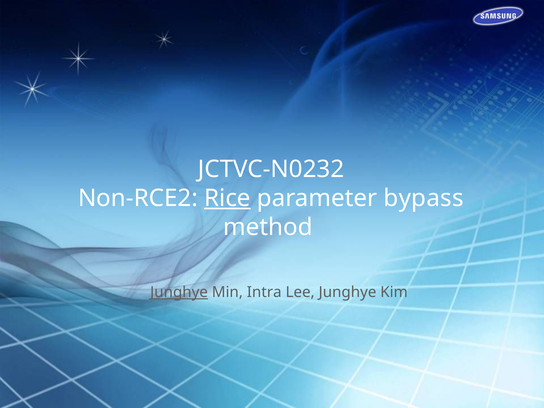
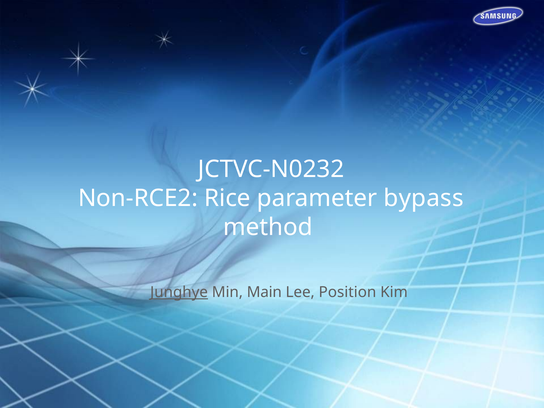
Rice underline: present -> none
Intra: Intra -> Main
Lee Junghye: Junghye -> Position
